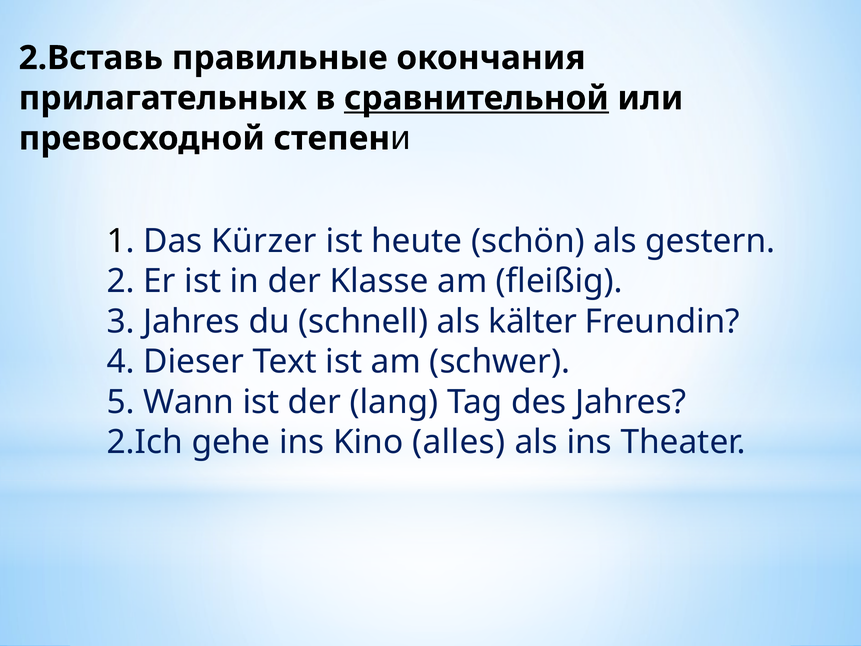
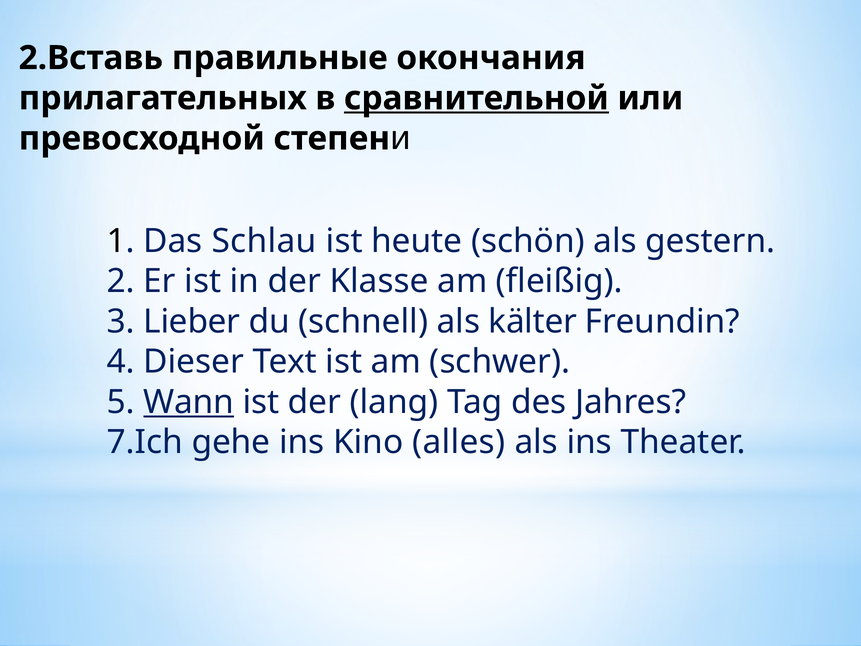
Kürzer: Kürzer -> Schlau
3 Jahres: Jahres -> Lieber
Wann underline: none -> present
2.Ich: 2.Ich -> 7.Ich
